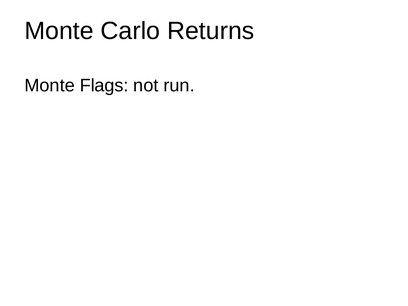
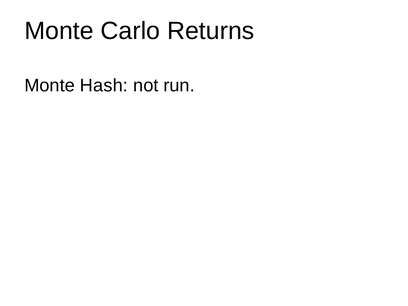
Flags: Flags -> Hash
